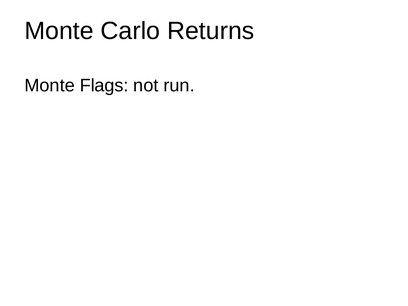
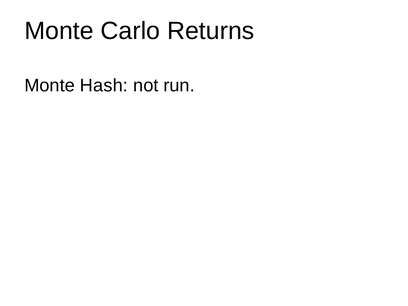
Flags: Flags -> Hash
